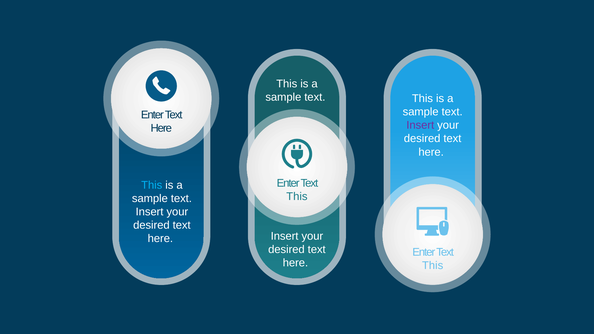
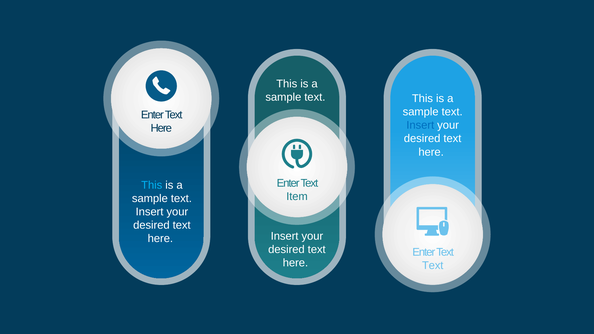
Insert at (420, 125) colour: purple -> blue
This at (297, 197): This -> Item
This at (433, 266): This -> Text
